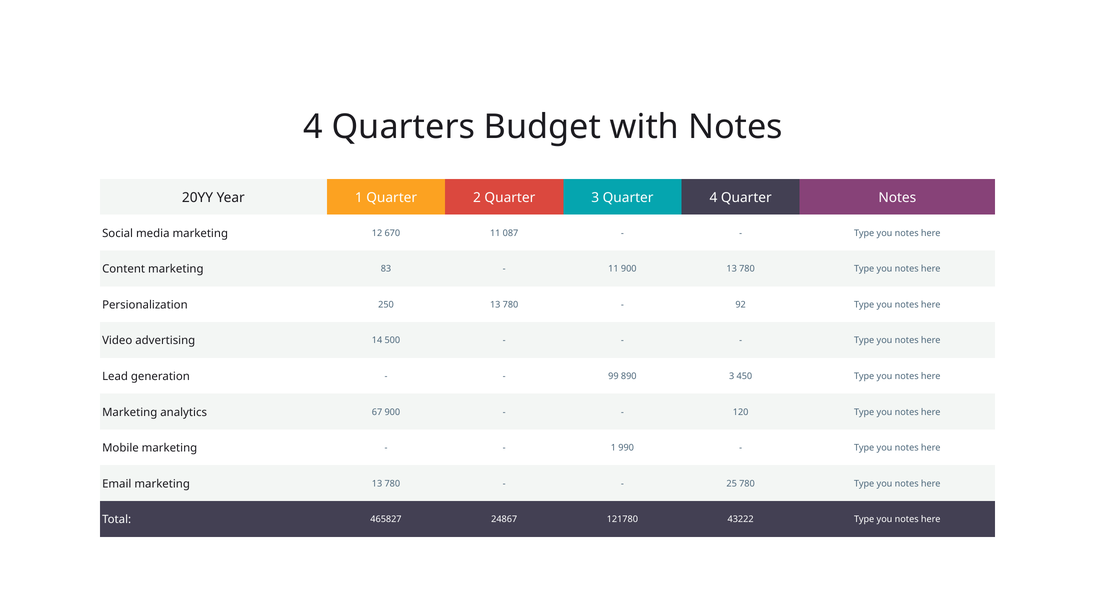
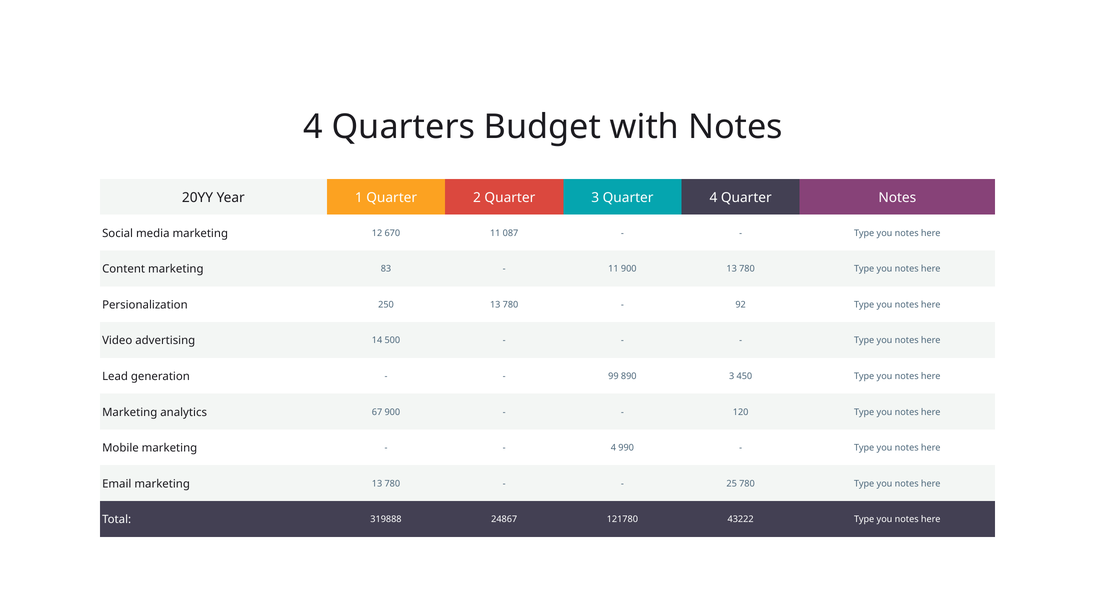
1 at (613, 448): 1 -> 4
465827: 465827 -> 319888
